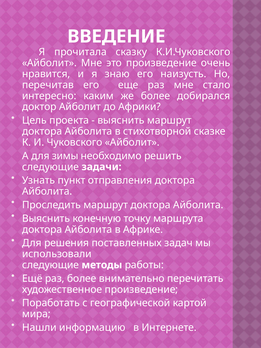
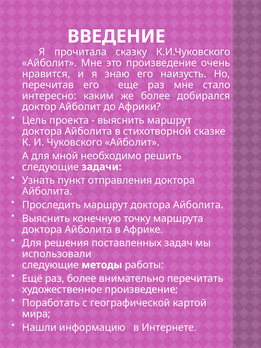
зимы: зимы -> мной
